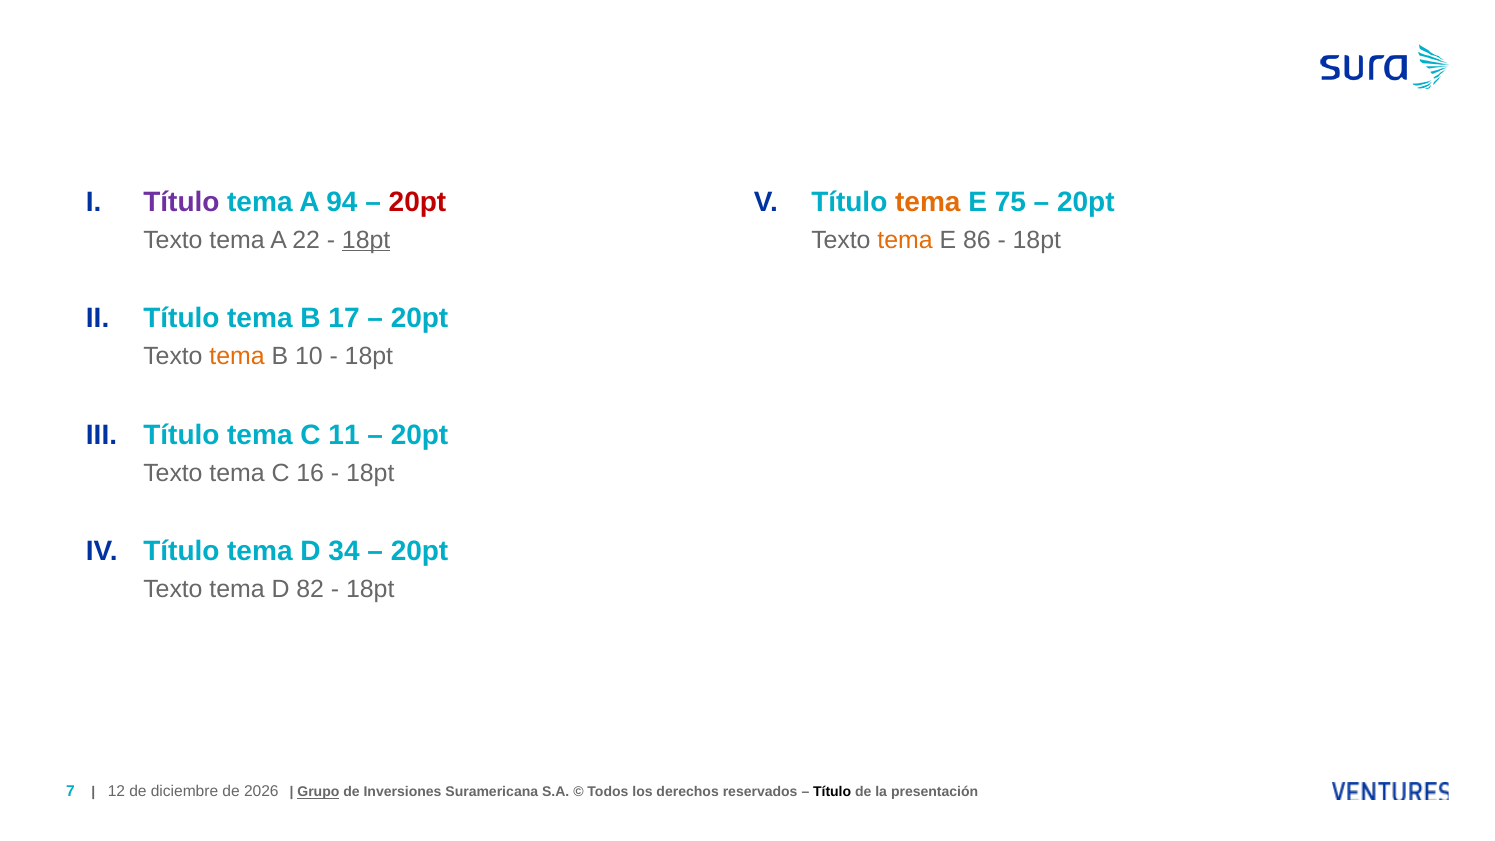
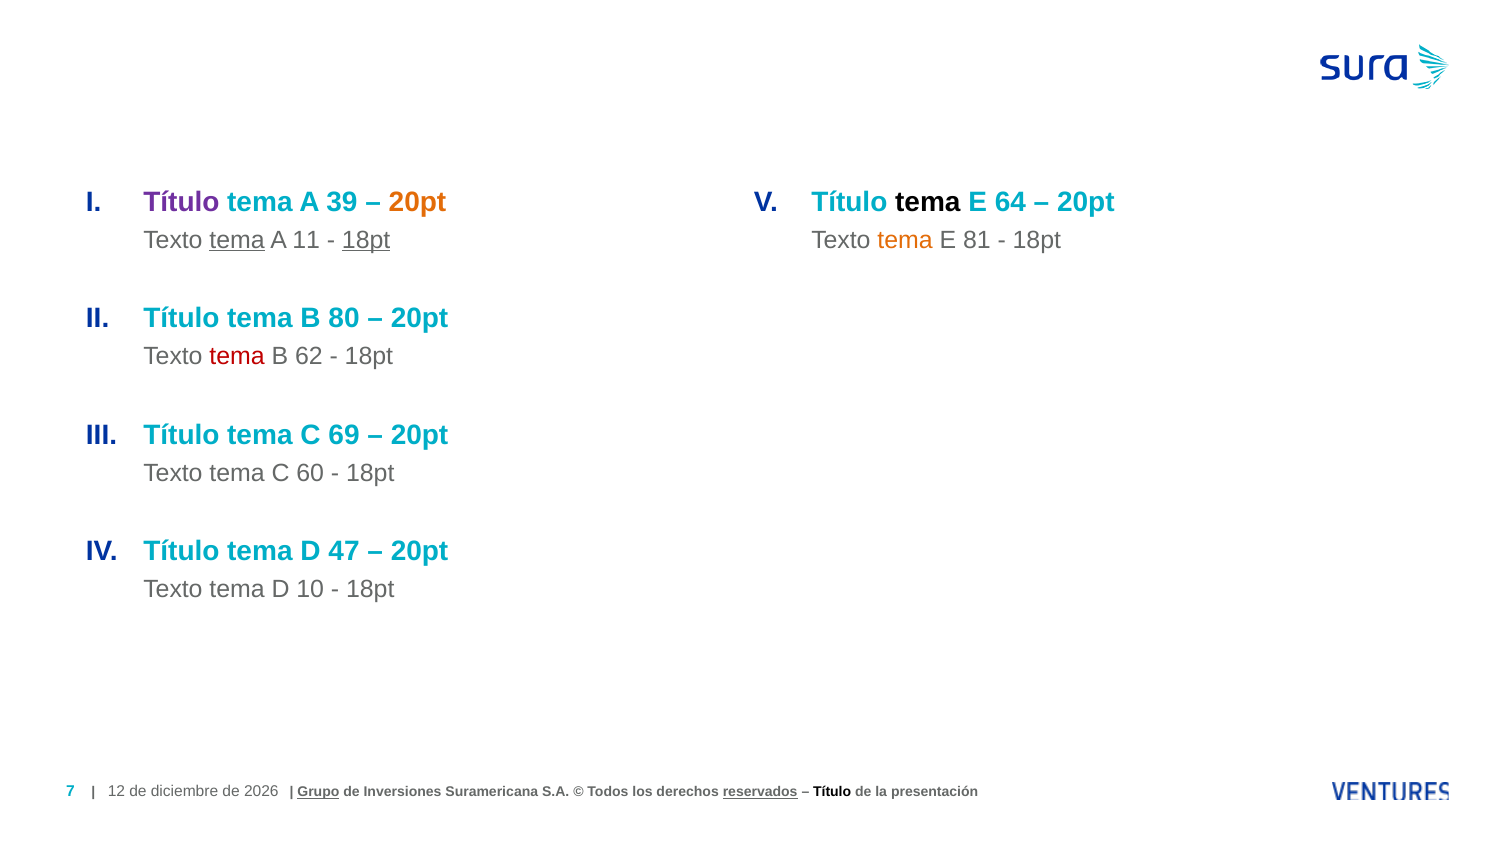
94: 94 -> 39
20pt at (417, 202) colour: red -> orange
tema at (928, 202) colour: orange -> black
75: 75 -> 64
tema at (237, 240) underline: none -> present
22: 22 -> 11
86: 86 -> 81
17: 17 -> 80
tema at (237, 357) colour: orange -> red
10: 10 -> 62
11: 11 -> 69
16: 16 -> 60
34: 34 -> 47
82: 82 -> 10
reservados underline: none -> present
